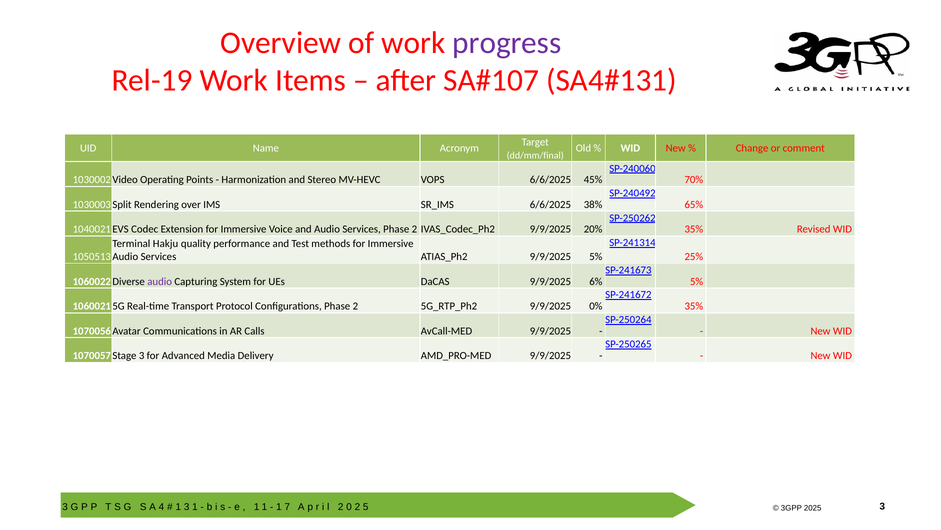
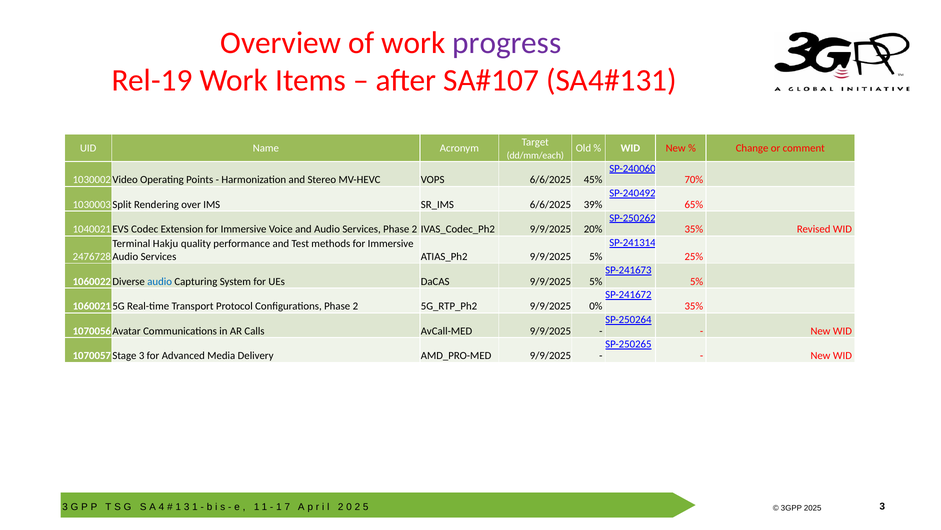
dd/mm/final: dd/mm/final -> dd/mm/each
38%: 38% -> 39%
1050513: 1050513 -> 2476728
audio at (160, 281) colour: purple -> blue
DaCAS 9/9/2025 6%: 6% -> 5%
